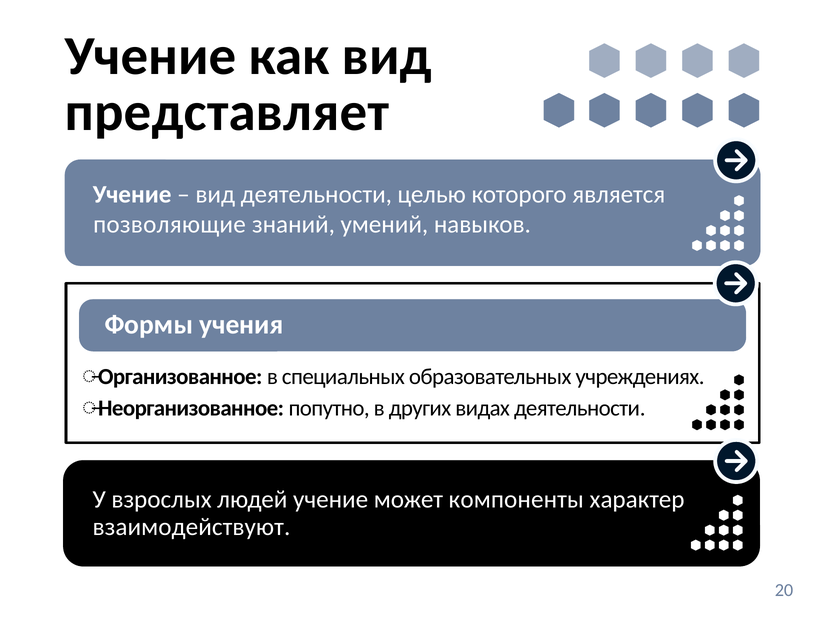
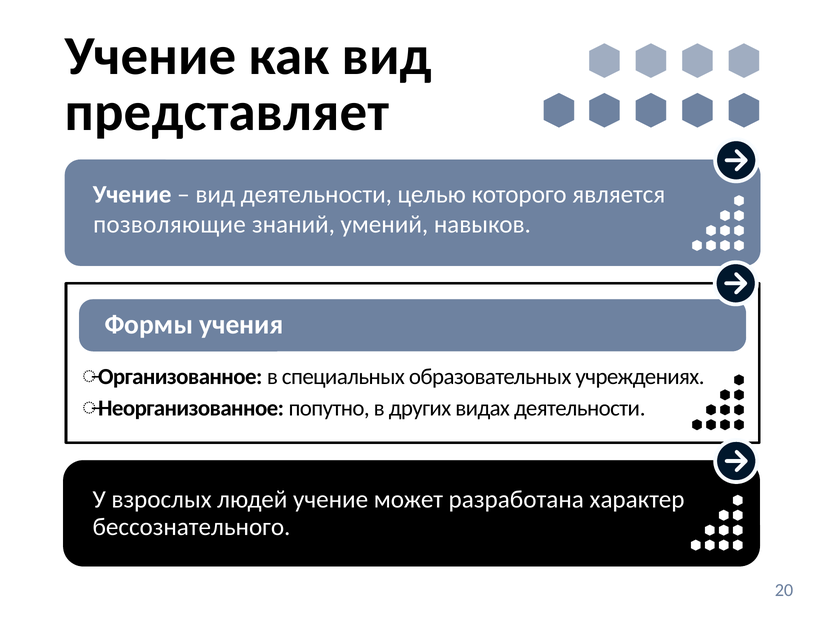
компоненты: компоненты -> разработана
взаимодействуют: взаимодействуют -> бессознательного
